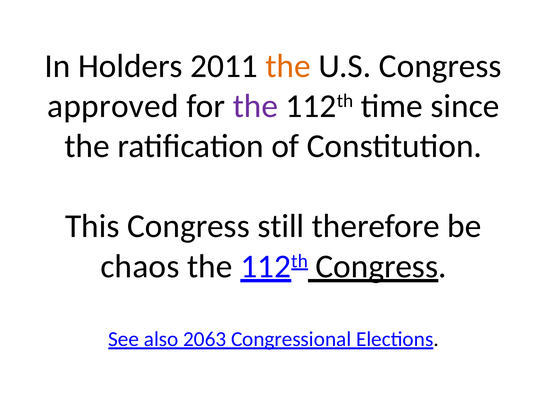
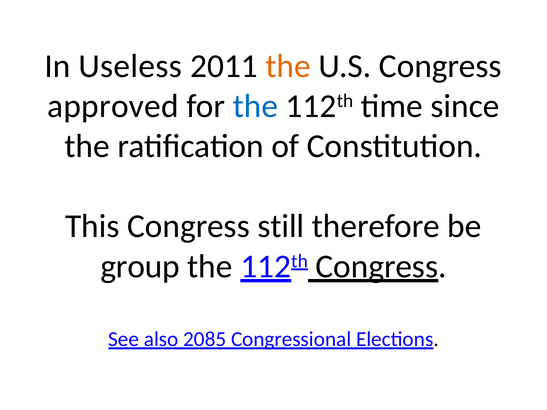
Holders: Holders -> Useless
the at (255, 106) colour: purple -> blue
chaos: chaos -> group
2063: 2063 -> 2085
